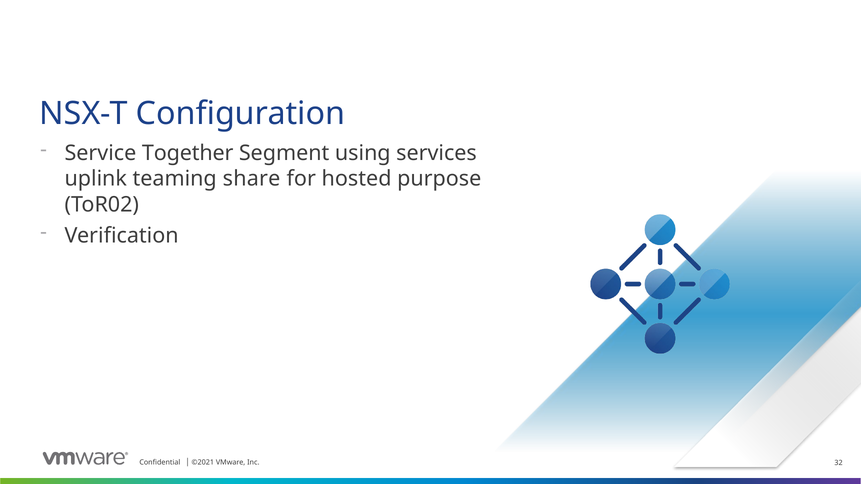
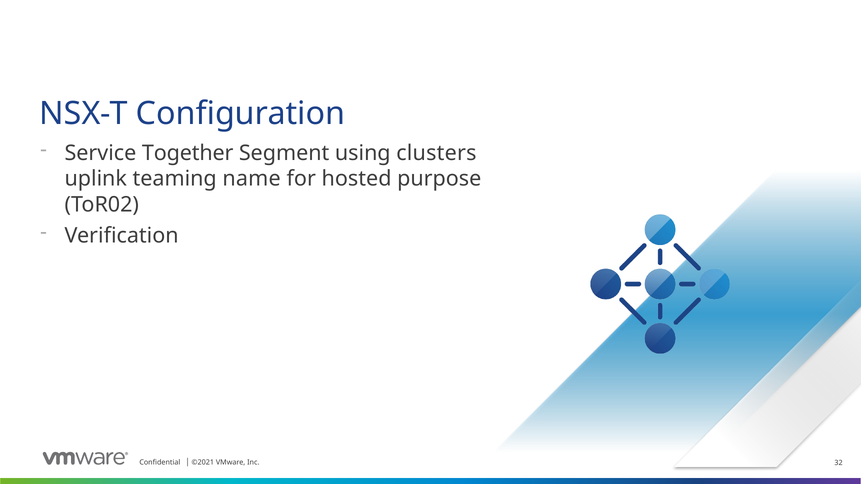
services: services -> clusters
share: share -> name
